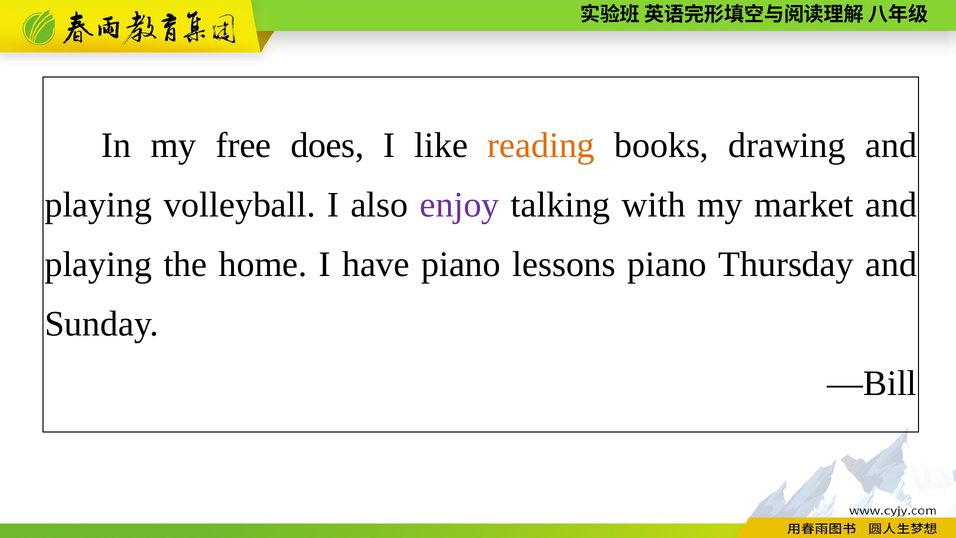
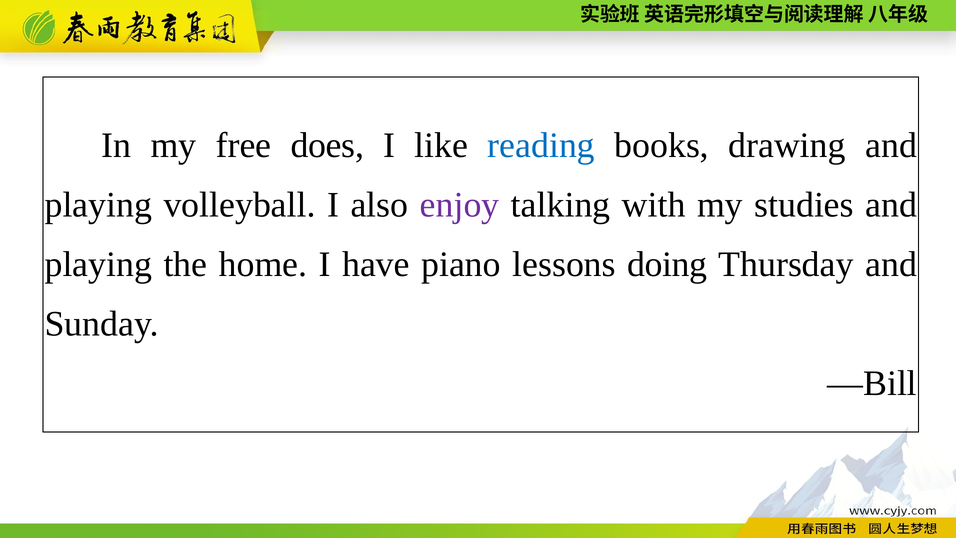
reading colour: orange -> blue
market: market -> studies
lessons piano: piano -> doing
